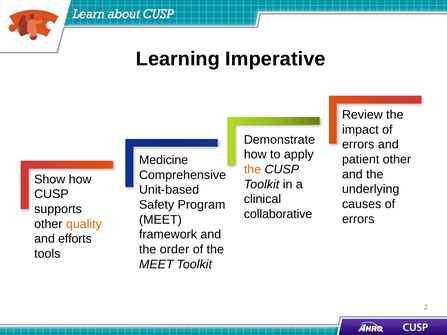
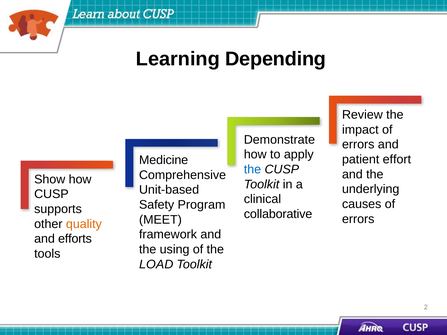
Imperative: Imperative -> Depending
patient other: other -> effort
the at (253, 170) colour: orange -> blue
order: order -> using
MEET at (156, 265): MEET -> LOAD
